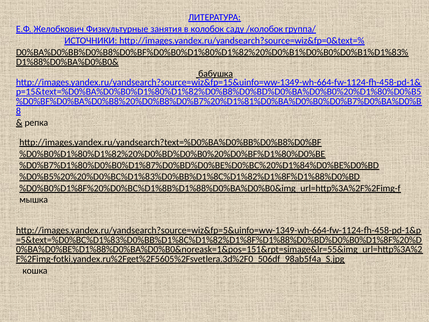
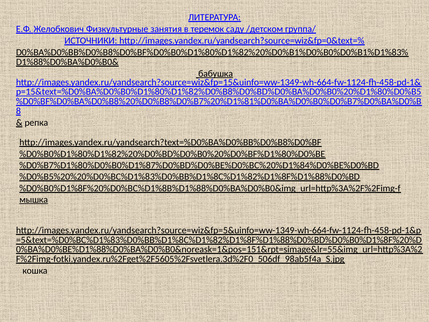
колобок: колобок -> теремок
/колобок: /колобок -> /детском
мышка underline: none -> present
